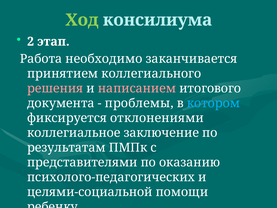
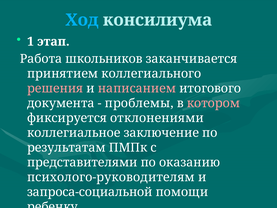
Ход colour: light green -> light blue
2: 2 -> 1
необходимо: необходимо -> школьников
котором colour: light blue -> pink
психолого-педагогических: психолого-педагогических -> психолого-руководителям
целями-социальной: целями-социальной -> запроса-социальной
